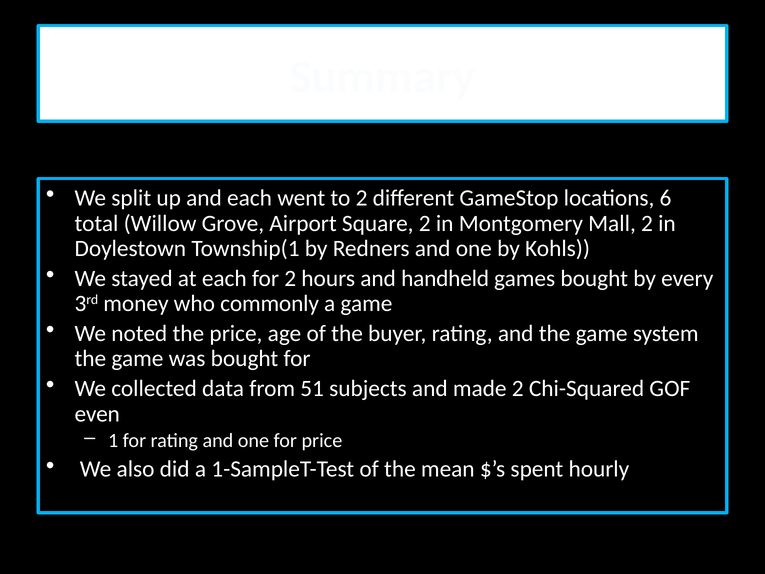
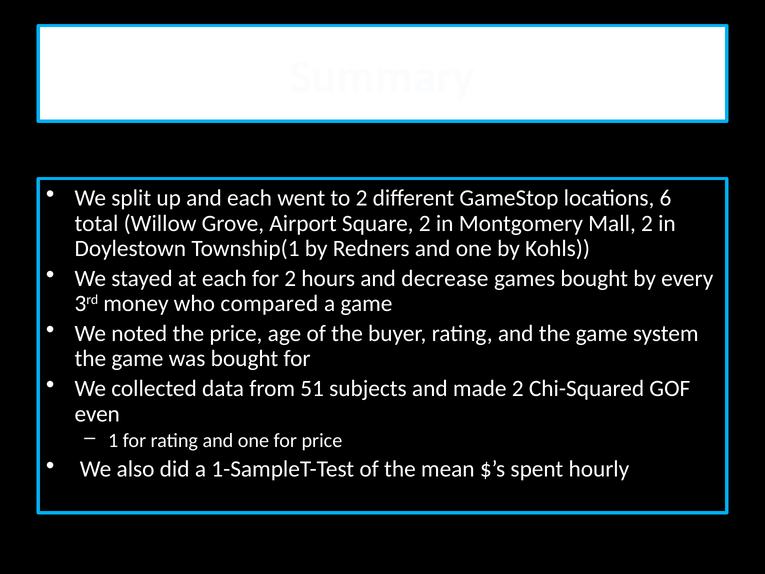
handheld: handheld -> decrease
commonly: commonly -> compared
